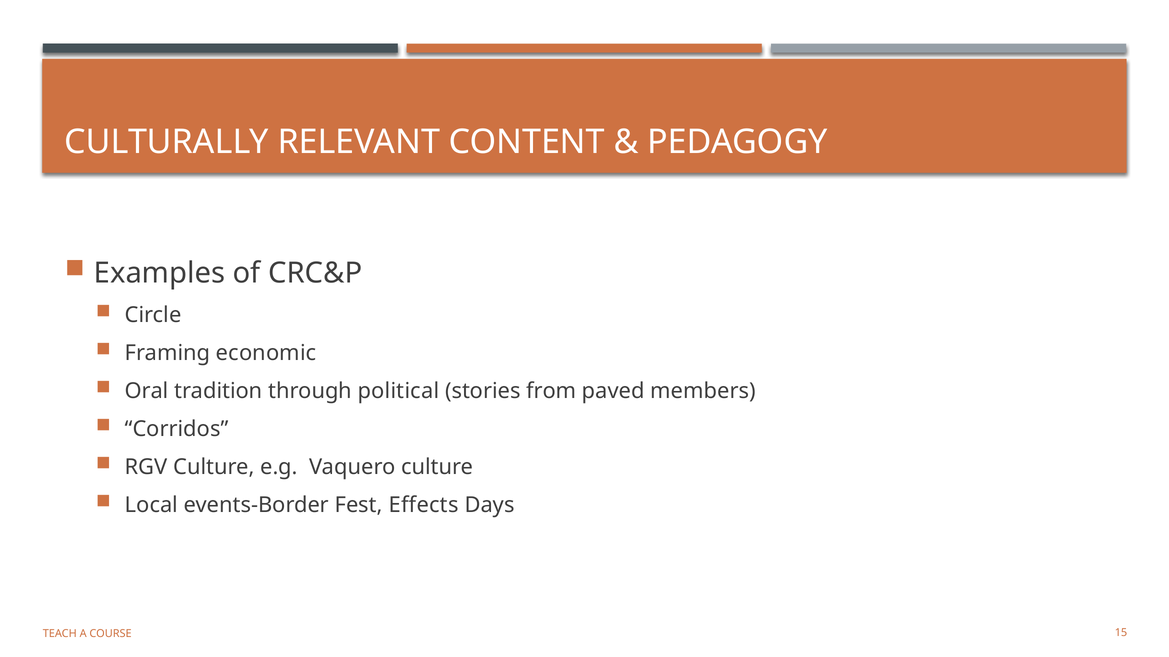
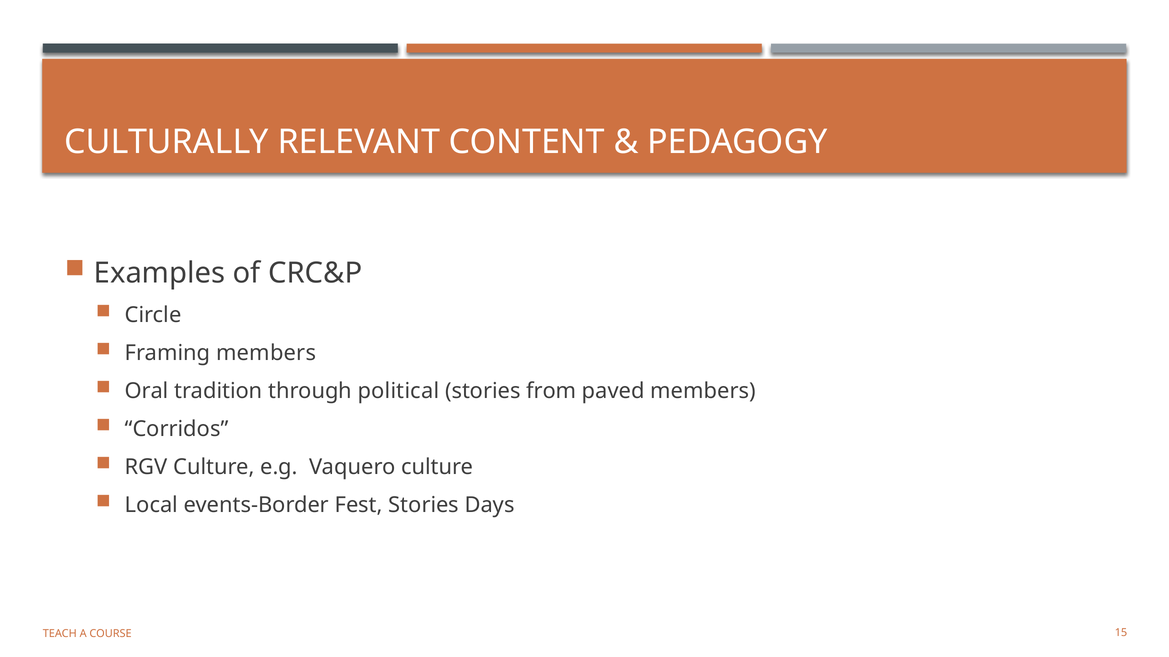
Framing economic: economic -> members
Fest Effects: Effects -> Stories
